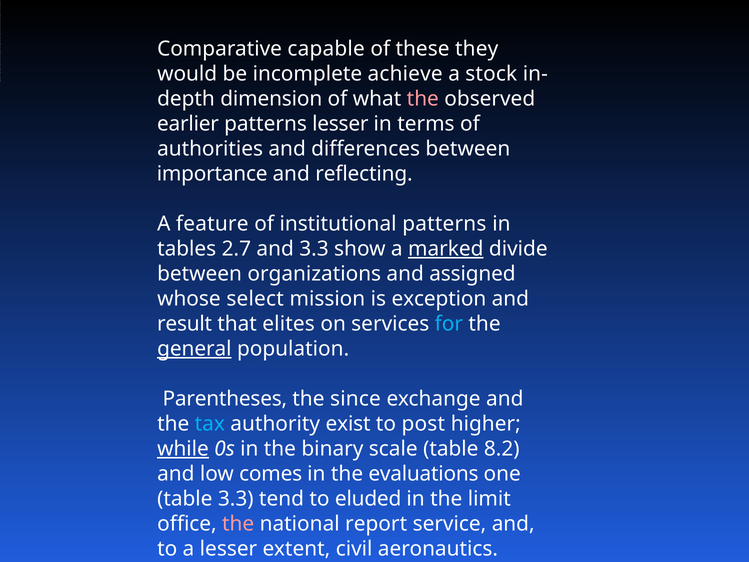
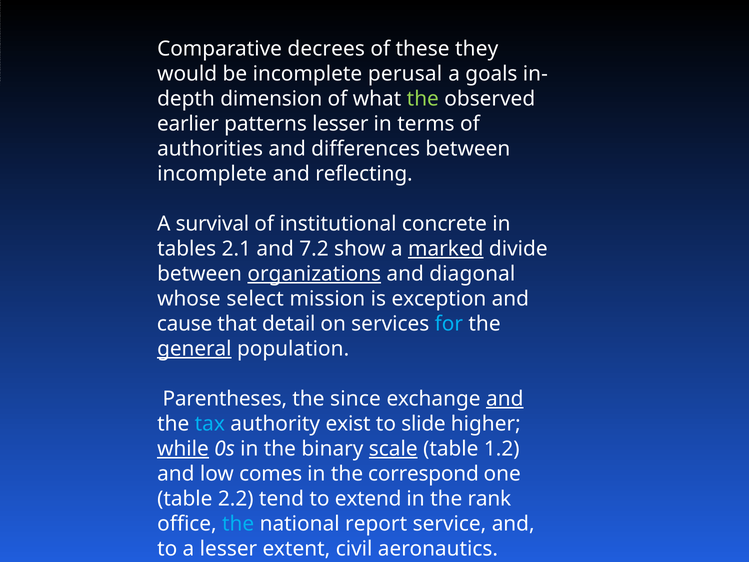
capable: capable -> decrees
achieve: achieve -> perusal
stock: stock -> goals
the at (423, 99) colour: pink -> light green
importance at (212, 174): importance -> incomplete
feature: feature -> survival
institutional patterns: patterns -> concrete
2.7: 2.7 -> 2.1
and 3.3: 3.3 -> 7.2
organizations underline: none -> present
assigned: assigned -> diagonal
result: result -> cause
elites: elites -> detail
and at (505, 399) underline: none -> present
post: post -> slide
scale underline: none -> present
8.2: 8.2 -> 1.2
evaluations: evaluations -> correspond
table 3.3: 3.3 -> 2.2
eluded: eluded -> extend
limit: limit -> rank
the at (238, 524) colour: pink -> light blue
